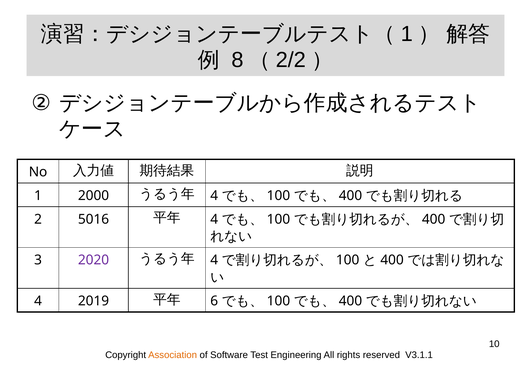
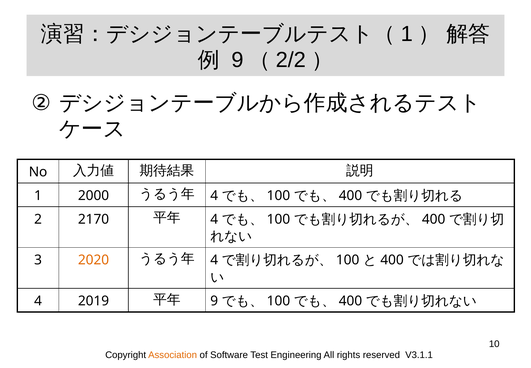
8 at (237, 60): 8 -> 9
5016: 5016 -> 2170
2020 colour: purple -> orange
6 at (214, 301): 6 -> 9
